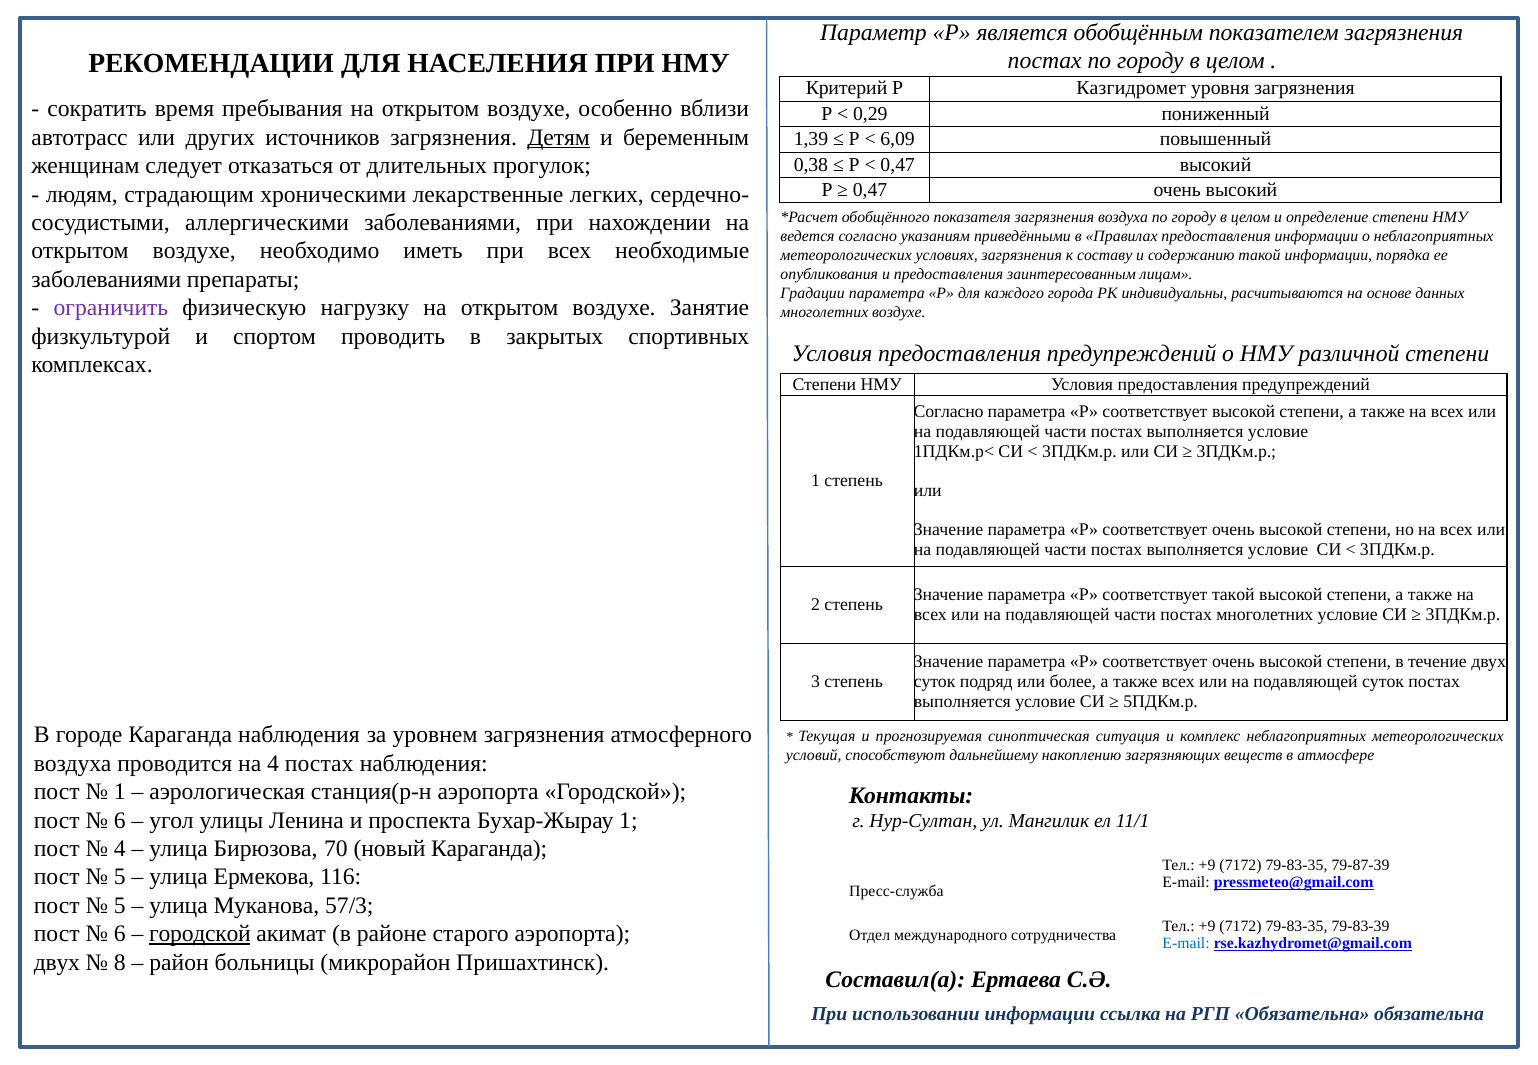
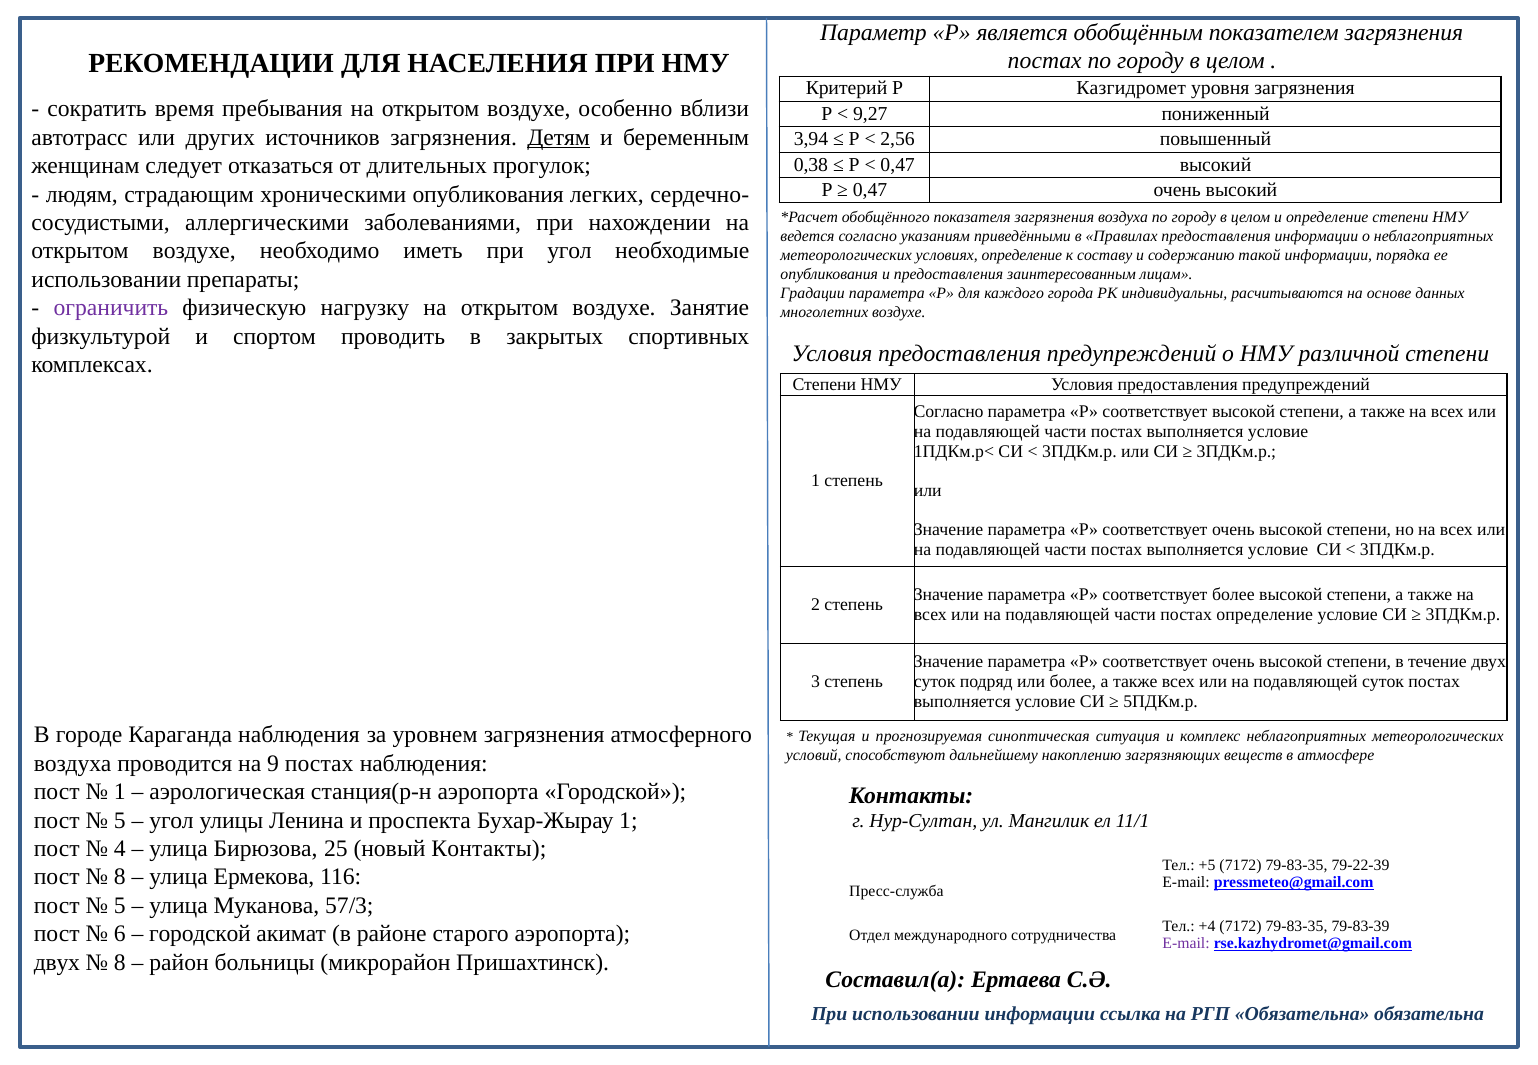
0,29: 0,29 -> 9,27
1,39: 1,39 -> 3,94
6,09: 6,09 -> 2,56
хроническими лекарственные: лекарственные -> опубликования
при всех: всех -> угол
условиях загрязнения: загрязнения -> определение
заболеваниями at (106, 279): заболеваниями -> использовании
соответствует такой: такой -> более
постах многолетних: многолетних -> определение
на 4: 4 -> 9
6 at (120, 820): 6 -> 5
70: 70 -> 25
новый Караганда: Караганда -> Контакты
+9 at (1207, 865): +9 -> +5
79-87-39: 79-87-39 -> 79-22-39
5 at (120, 877): 5 -> 8
+9 at (1207, 926): +9 -> +4
городской at (200, 934) underline: present -> none
E-mail at (1186, 944) colour: blue -> purple
